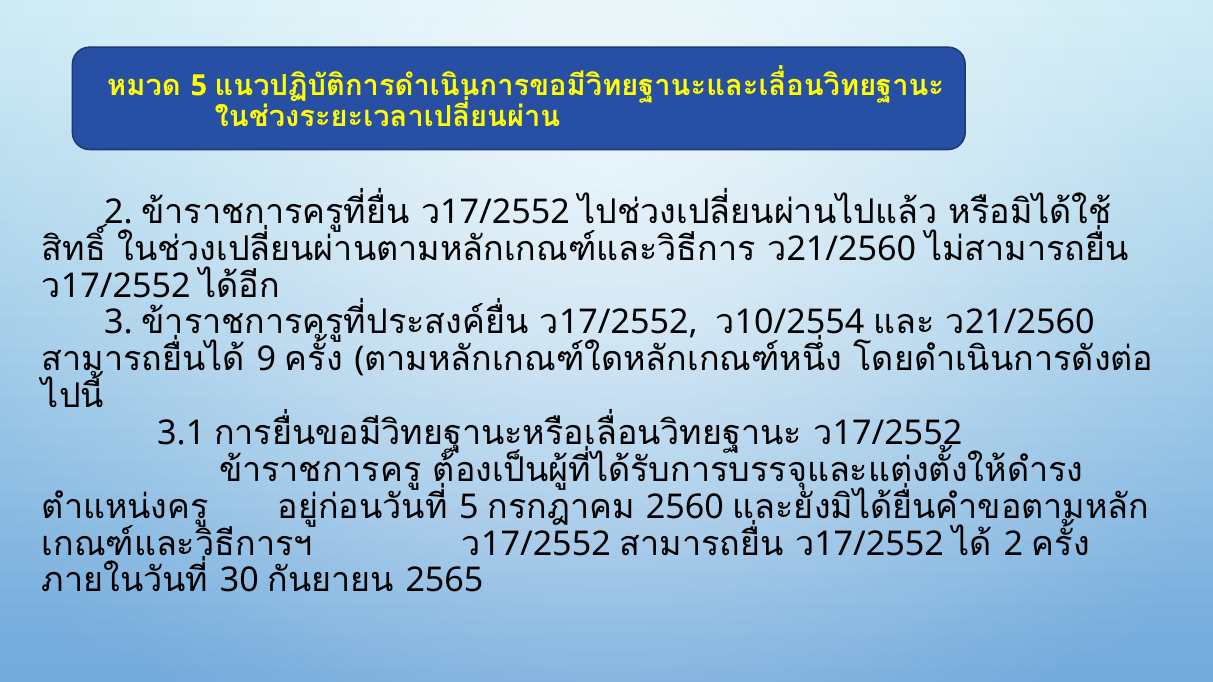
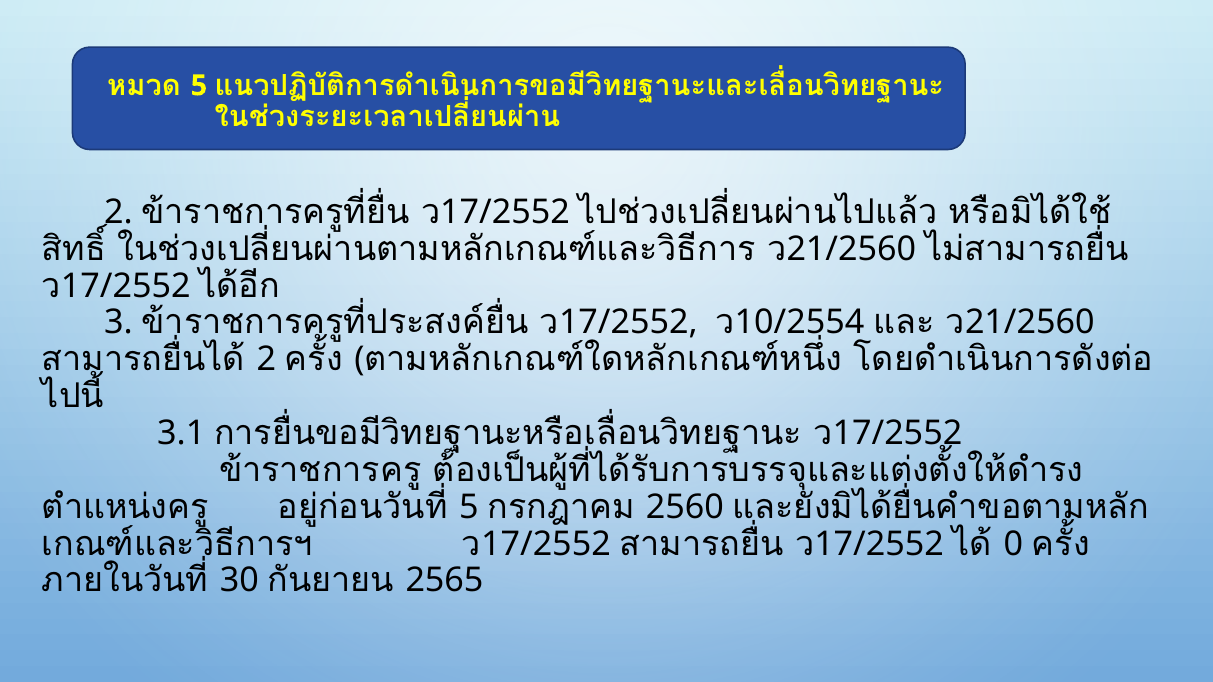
9 at (266, 360): 9 -> 2
2 at (1013, 544): 2 -> 0
